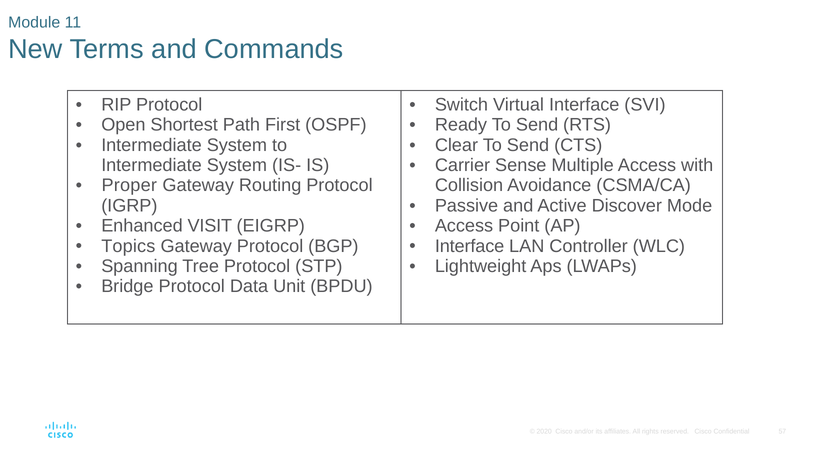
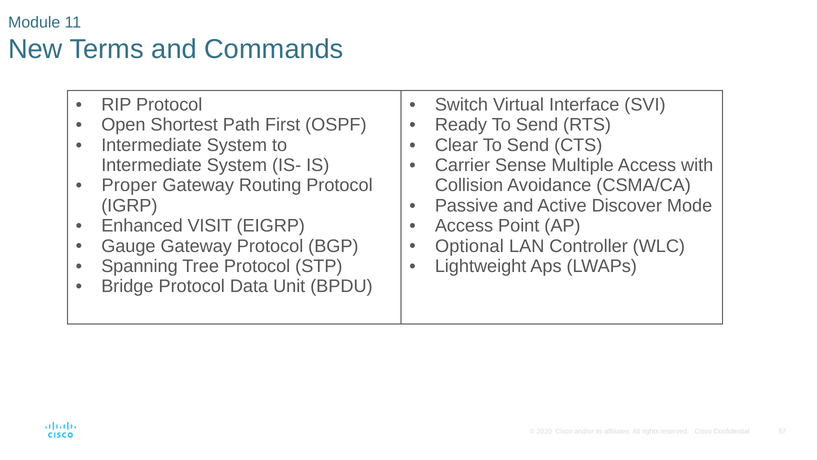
Topics: Topics -> Gauge
Interface at (470, 246): Interface -> Optional
